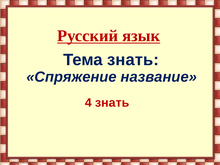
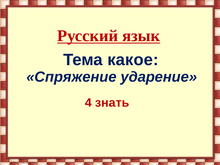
Тема знать: знать -> какое
название: название -> ударение
